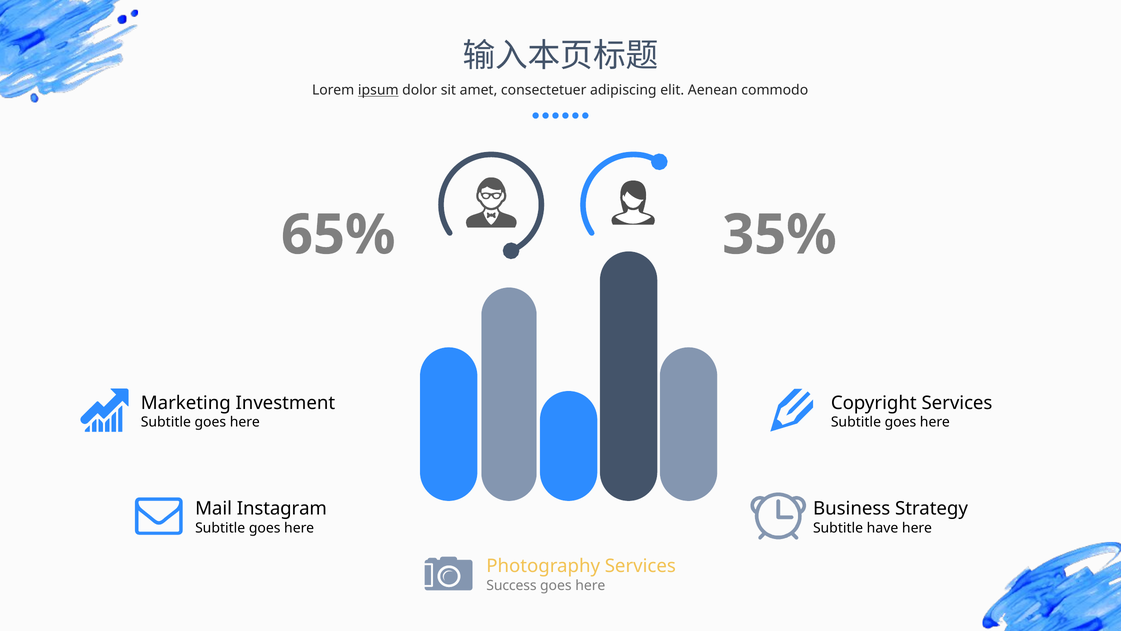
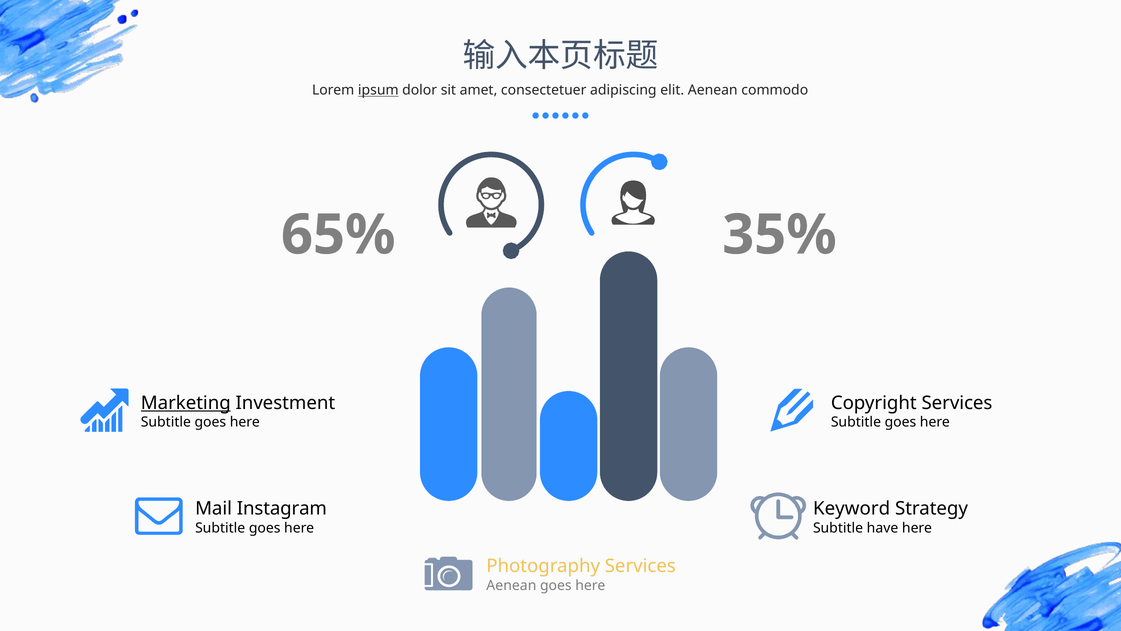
Marketing underline: none -> present
Business: Business -> Keyword
Success at (511, 585): Success -> Aenean
